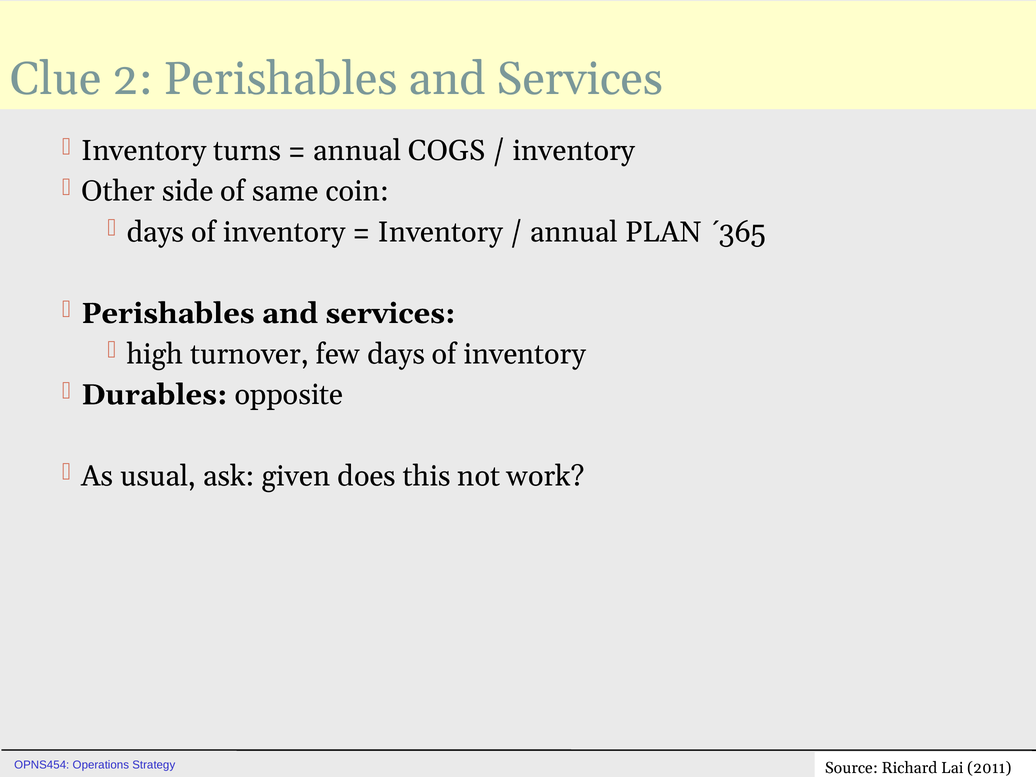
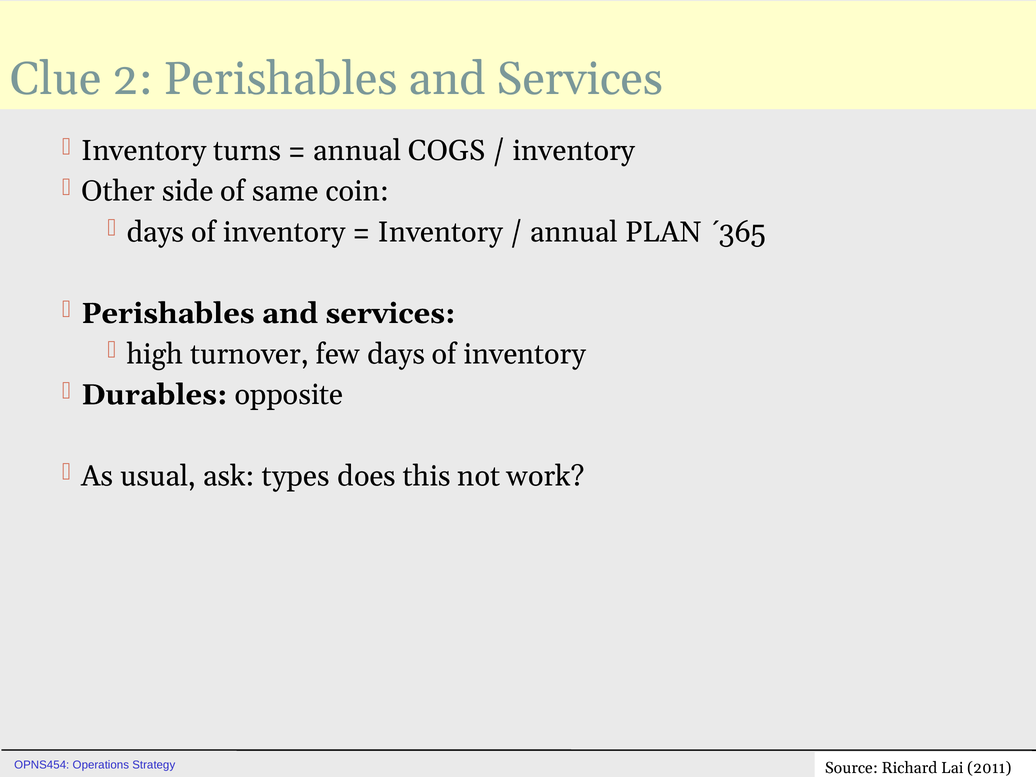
given: given -> types
